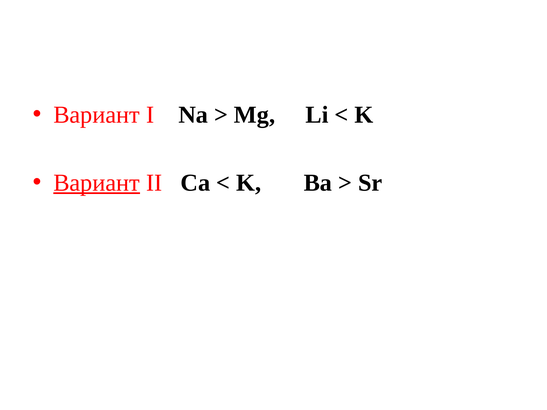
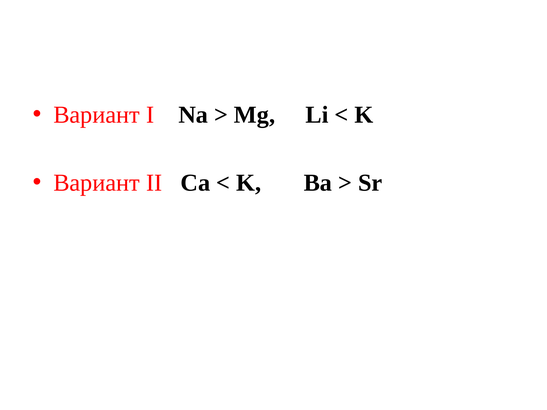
Вариант at (97, 183) underline: present -> none
